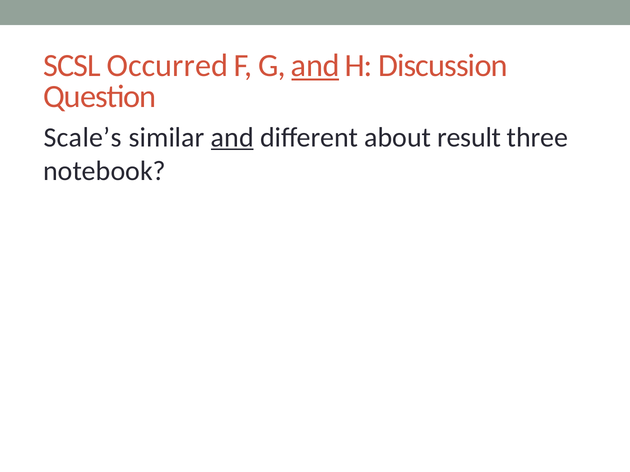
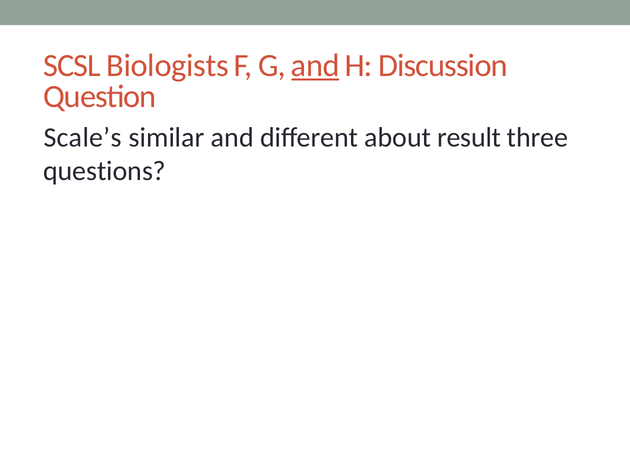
Occurred: Occurred -> Biologists
and at (232, 137) underline: present -> none
notebook: notebook -> questions
